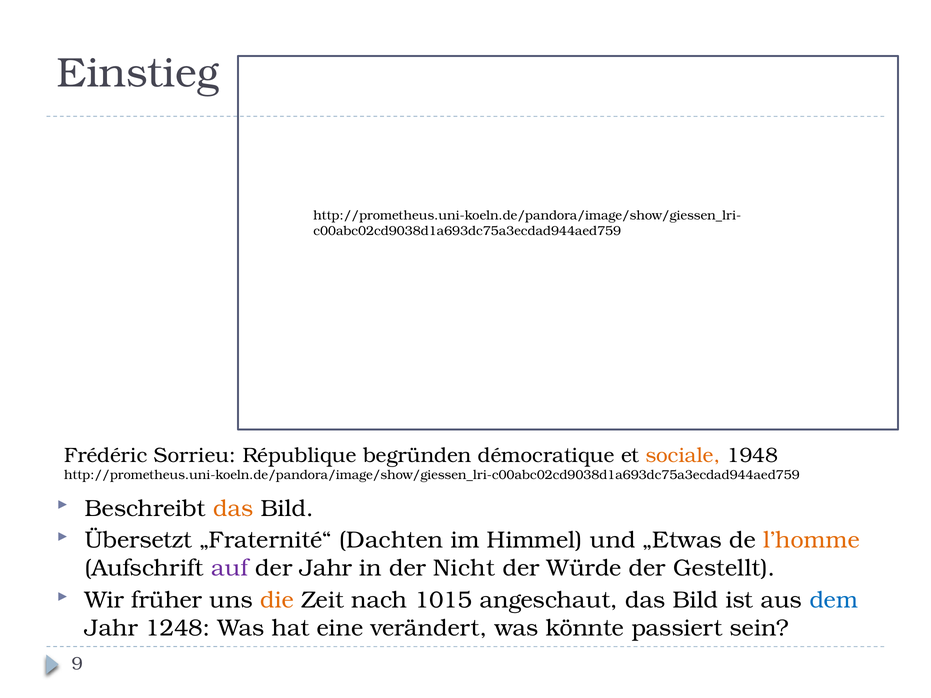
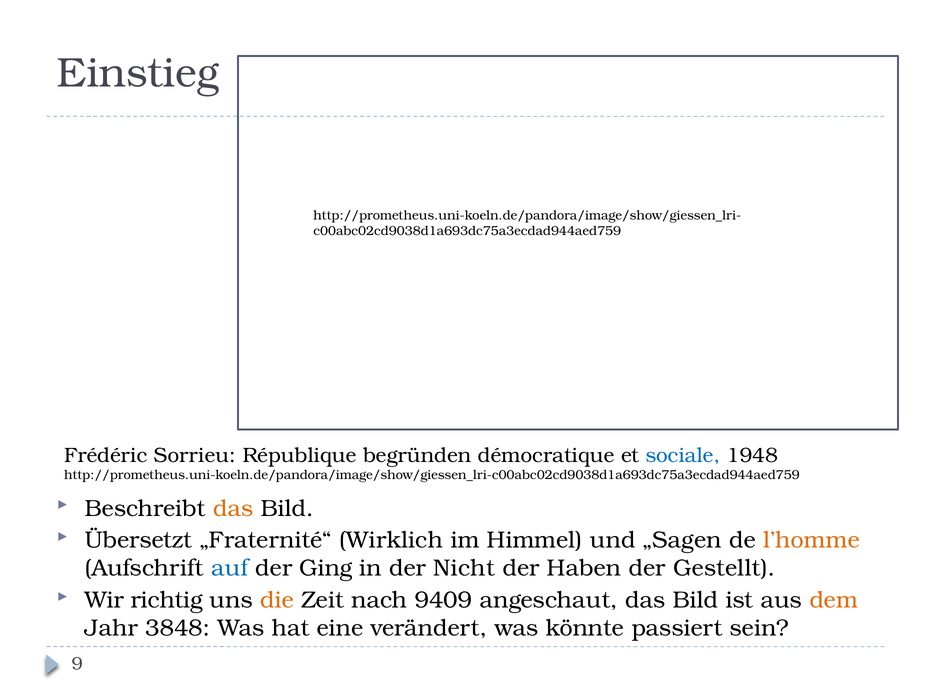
sociale colour: orange -> blue
Dachten: Dachten -> Wirklich
„Etwas: „Etwas -> „Sagen
auf colour: purple -> blue
der Jahr: Jahr -> Ging
Würde: Würde -> Haben
früher: früher -> richtig
1015: 1015 -> 9409
dem colour: blue -> orange
1248: 1248 -> 3848
